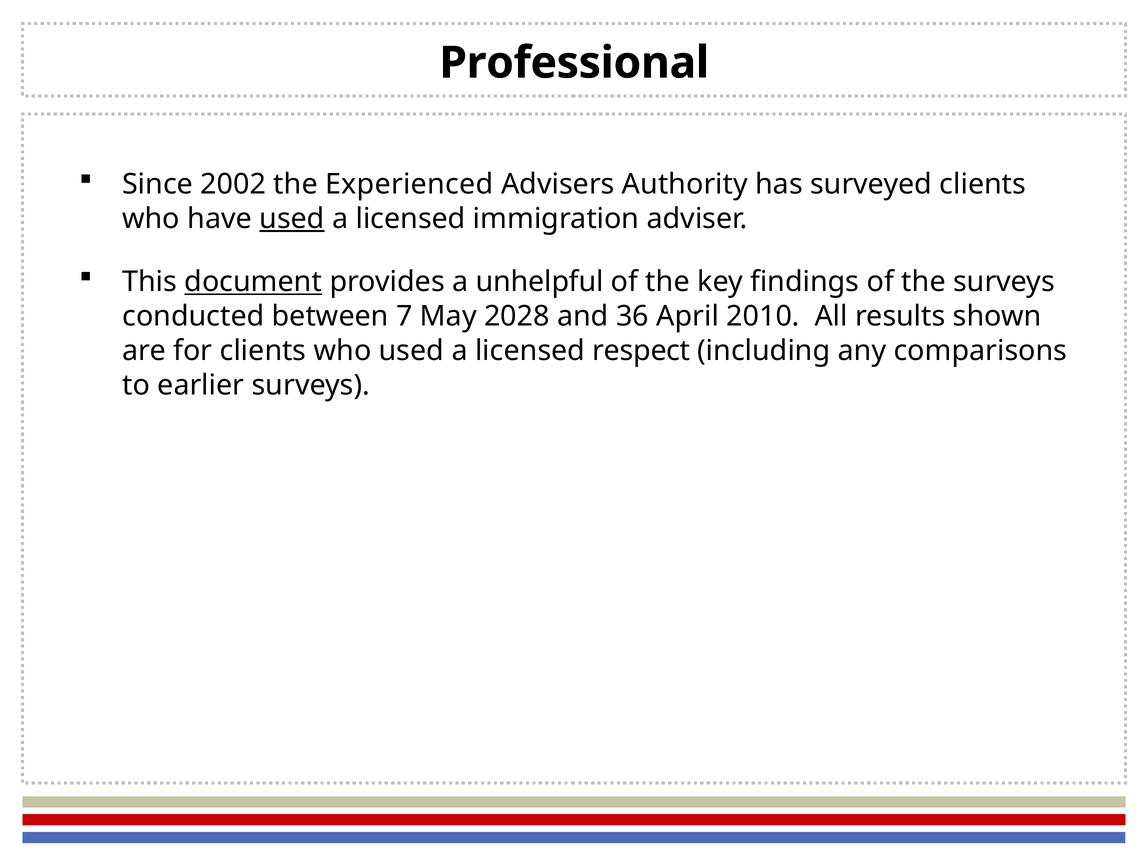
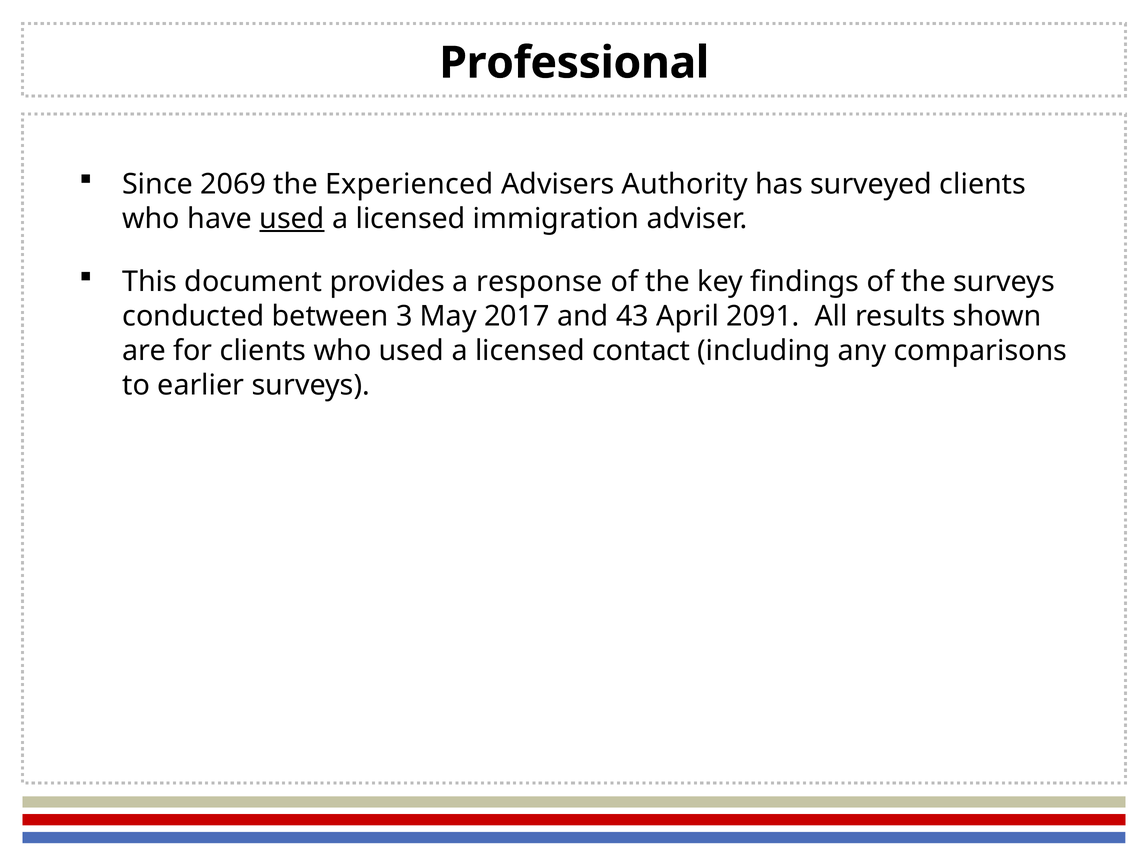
2002: 2002 -> 2069
document underline: present -> none
unhelpful: unhelpful -> response
7: 7 -> 3
2028: 2028 -> 2017
36: 36 -> 43
2010: 2010 -> 2091
respect: respect -> contact
